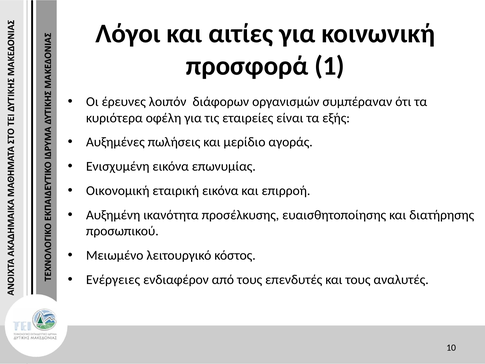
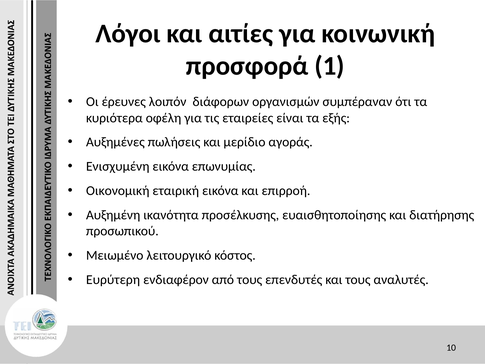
Ενέργειες: Ενέργειες -> Ευρύτερη
